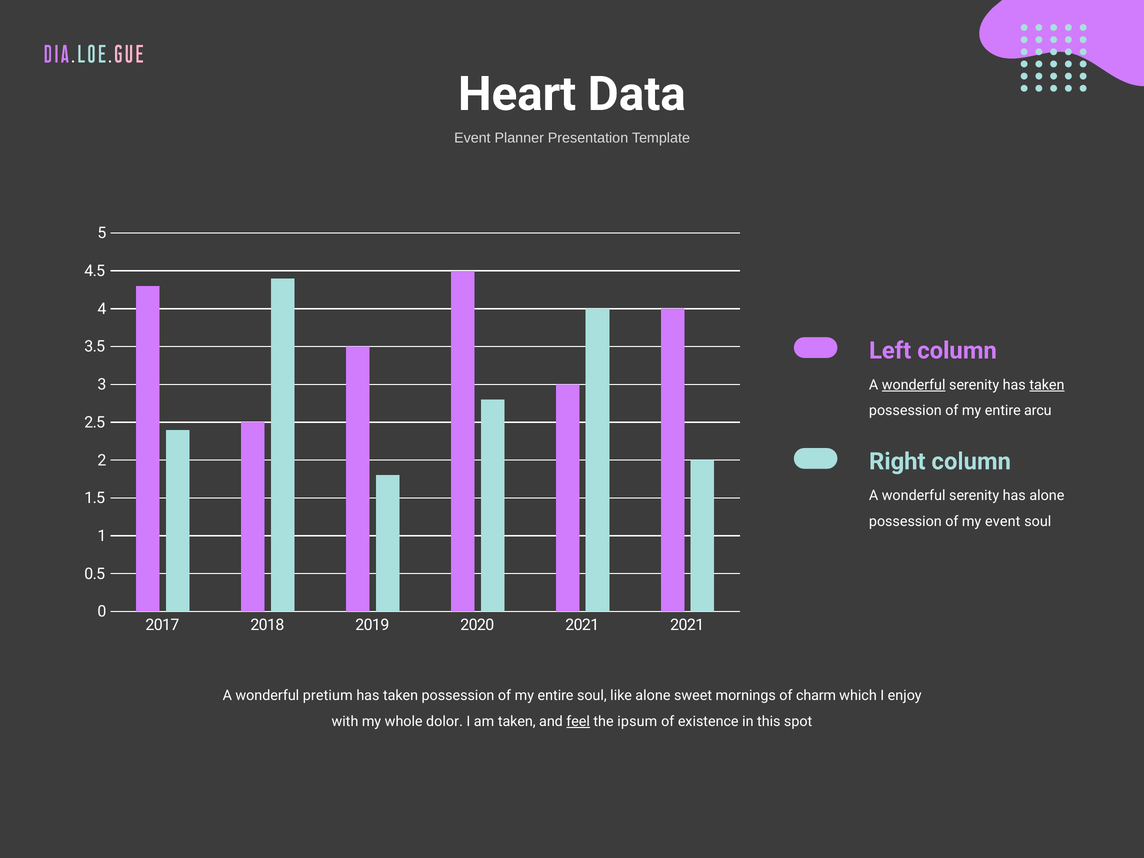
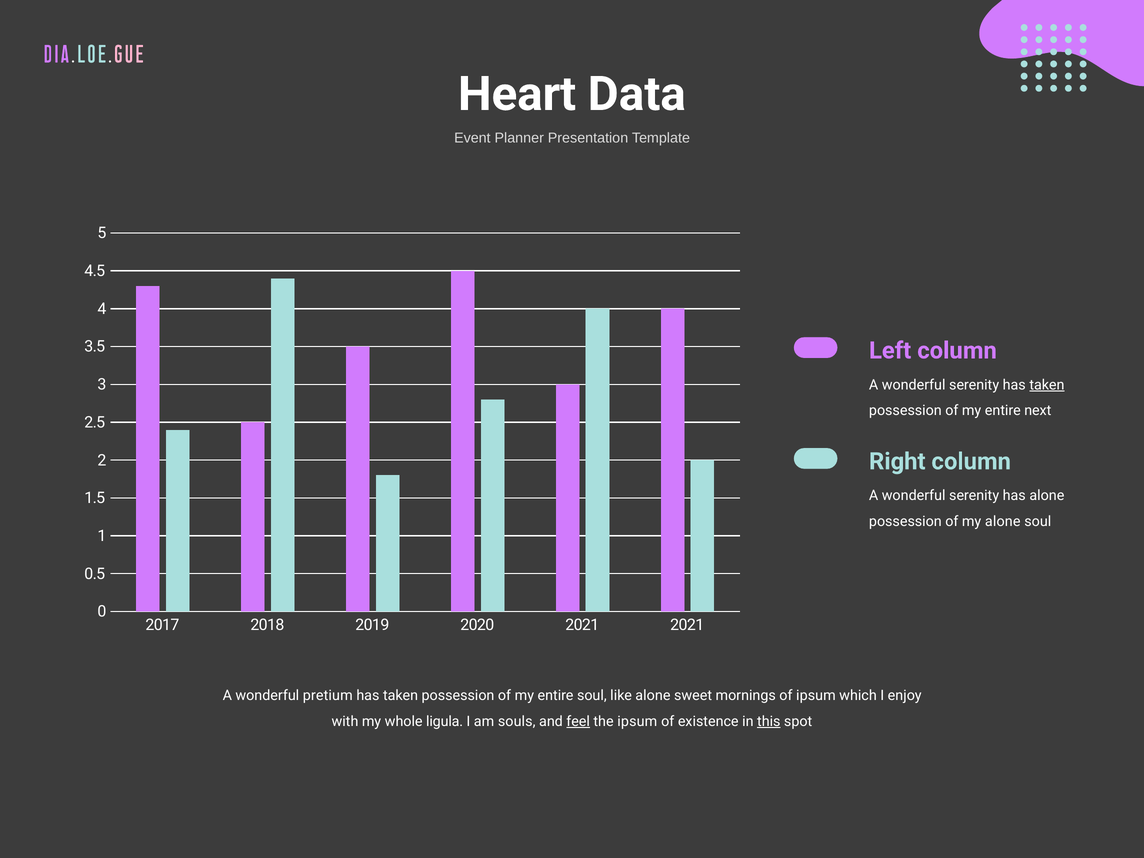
wonderful at (914, 385) underline: present -> none
arcu: arcu -> next
my event: event -> alone
of charm: charm -> ipsum
dolor: dolor -> ligula
am taken: taken -> souls
this underline: none -> present
